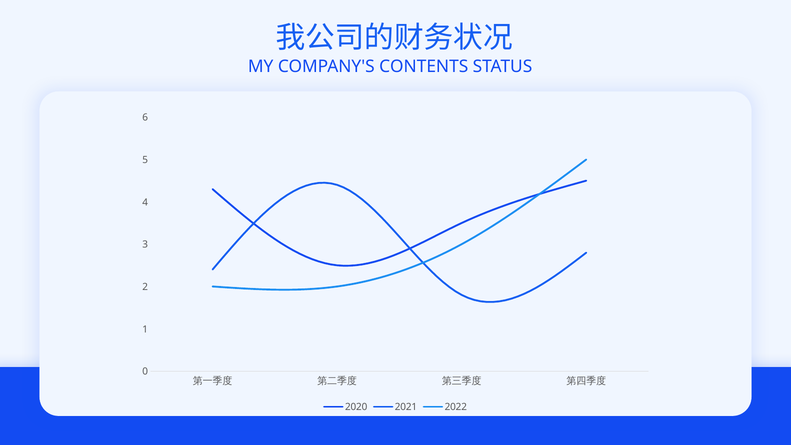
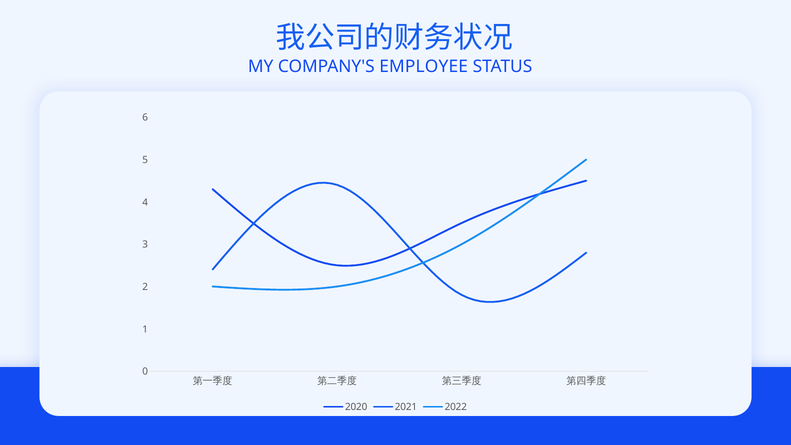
CONTENTS: CONTENTS -> EMPLOYEE
